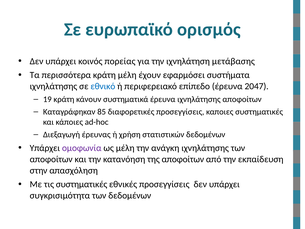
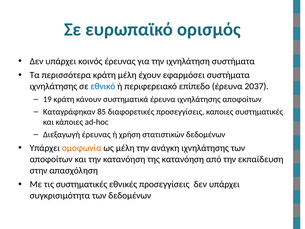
κοινός πορείας: πορείας -> έρευνας
ιχνηλάτηση μετάβασης: μετάβασης -> συστήματα
2047: 2047 -> 2037
ομοφωνία colour: purple -> orange
της αποφοίτων: αποφοίτων -> κατανόηση
